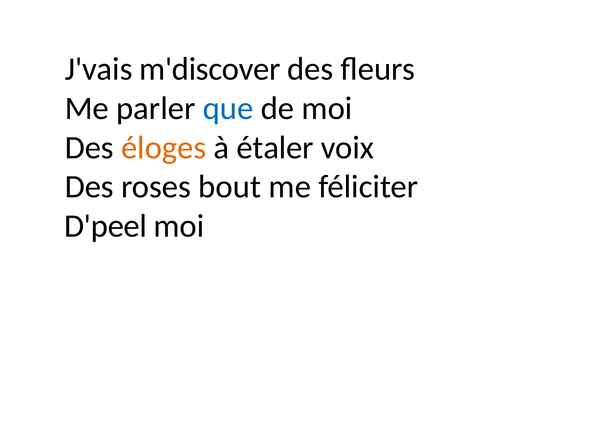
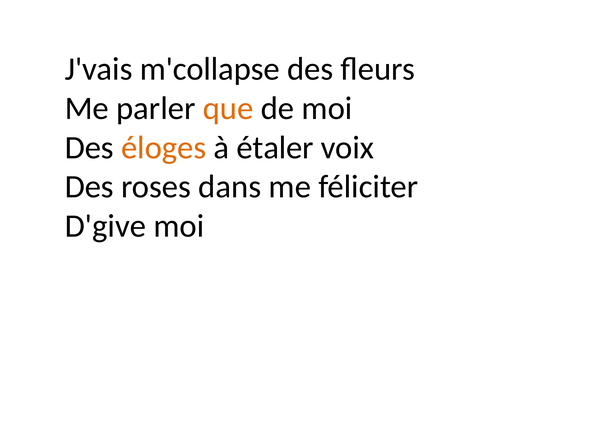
m'discover: m'discover -> m'collapse
que colour: blue -> orange
bout: bout -> dans
D'peel: D'peel -> D'give
